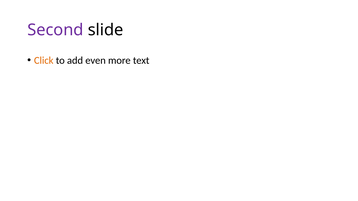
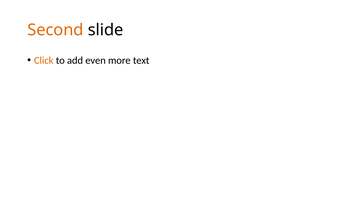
Second colour: purple -> orange
